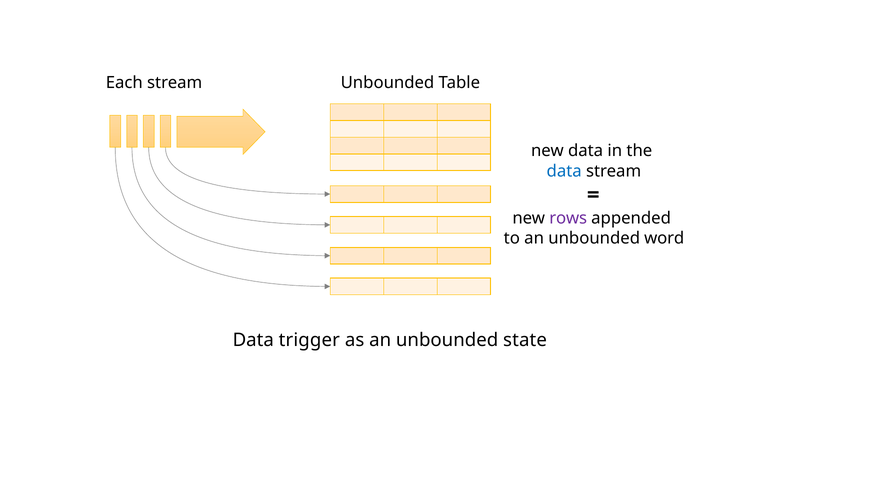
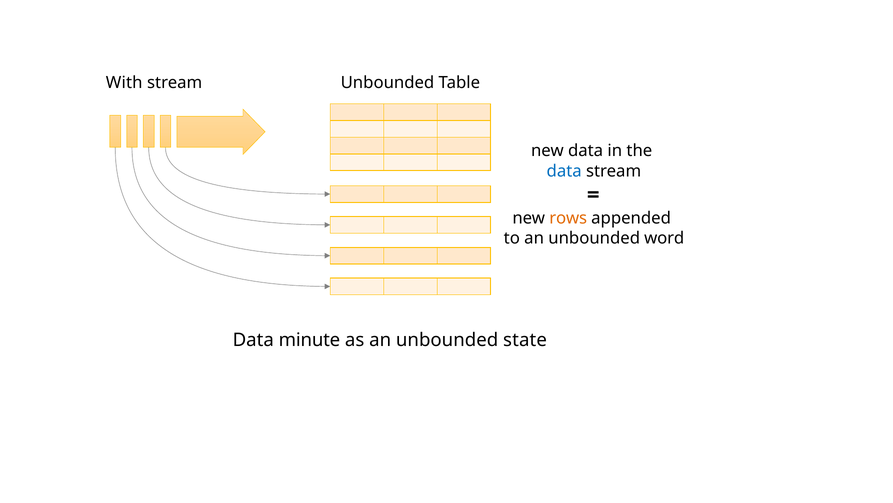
Each: Each -> With
rows colour: purple -> orange
trigger: trigger -> minute
